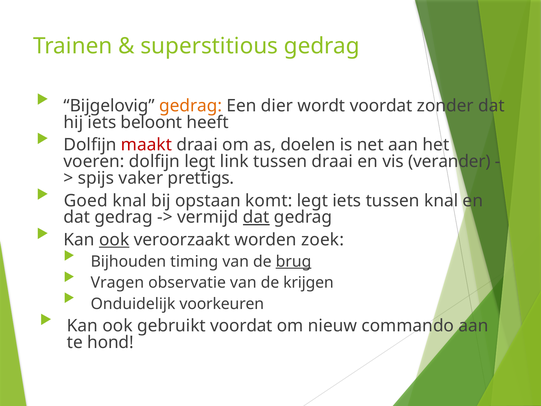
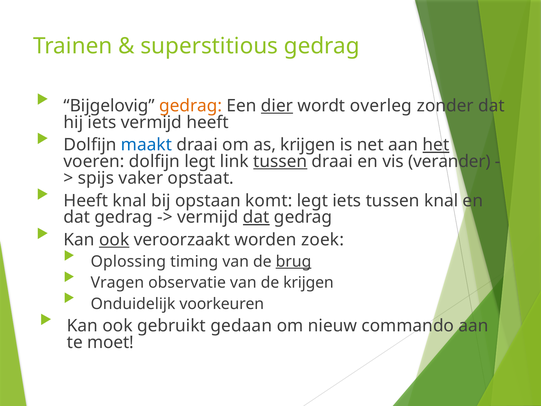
dier underline: none -> present
wordt voordat: voordat -> overleg
iets beloont: beloont -> vermijd
maakt colour: red -> blue
as doelen: doelen -> krijgen
het underline: none -> present
tussen at (280, 161) underline: none -> present
prettigs: prettigs -> opstaat
Goed at (86, 201): Goed -> Heeft
Bijhouden: Bijhouden -> Oplossing
gebruikt voordat: voordat -> gedaan
hond: hond -> moet
